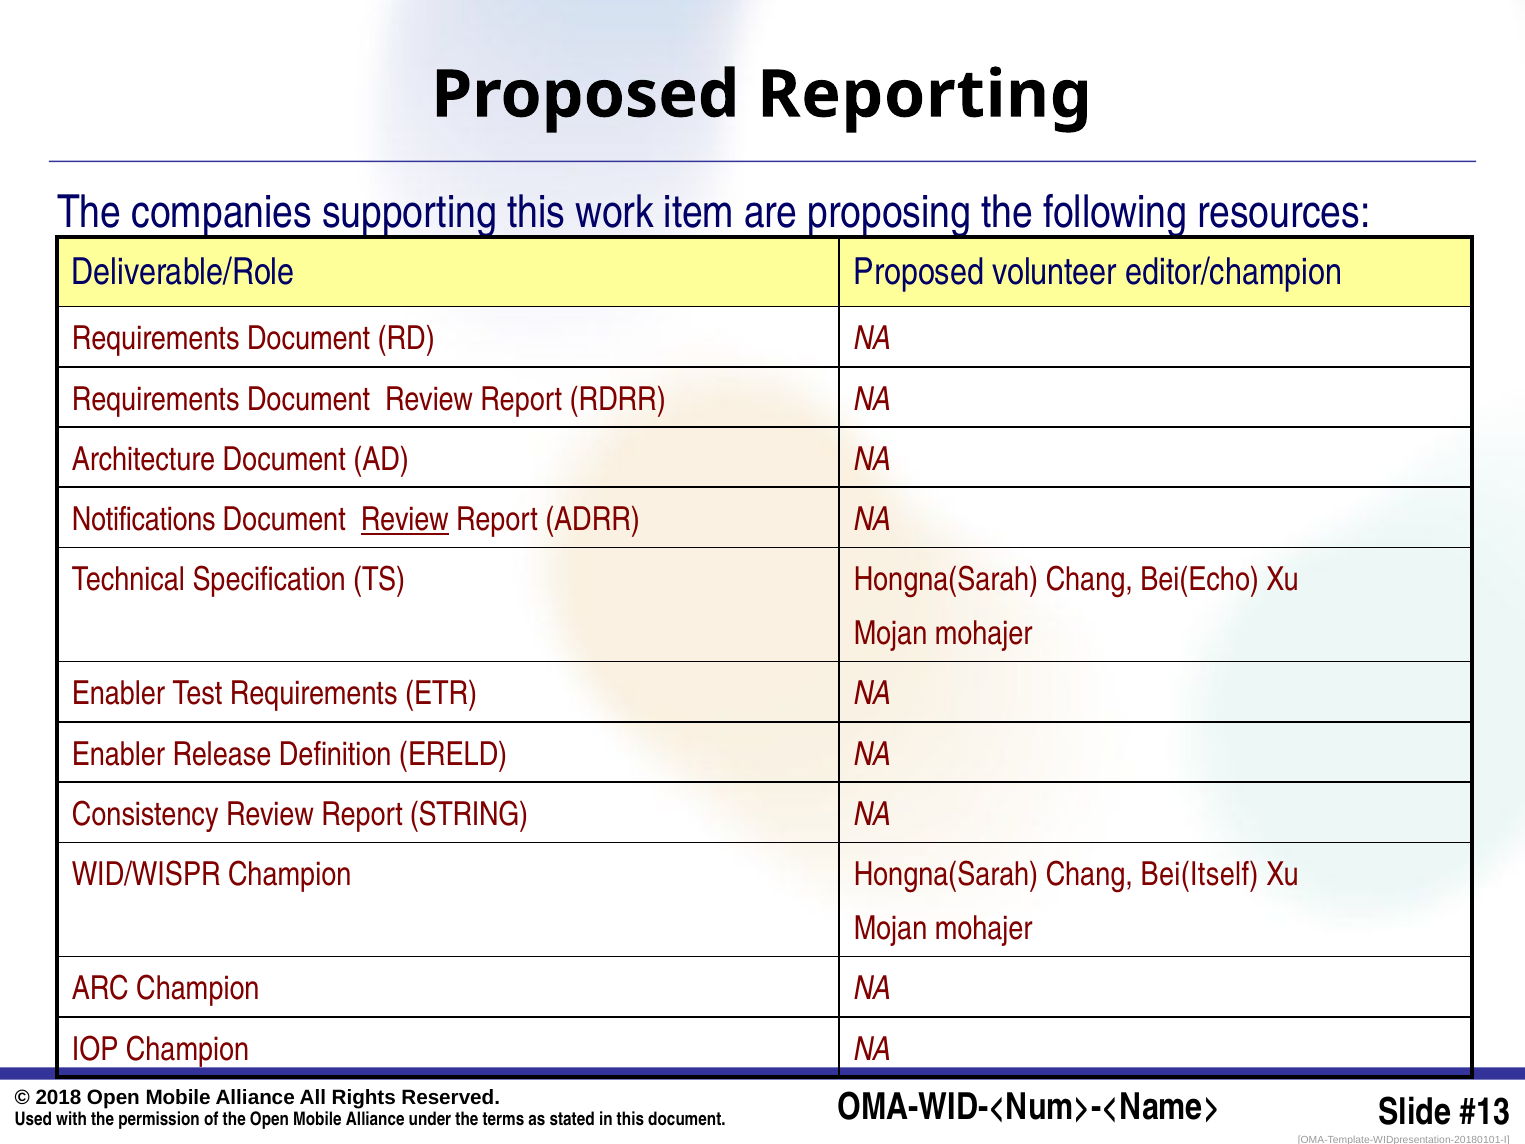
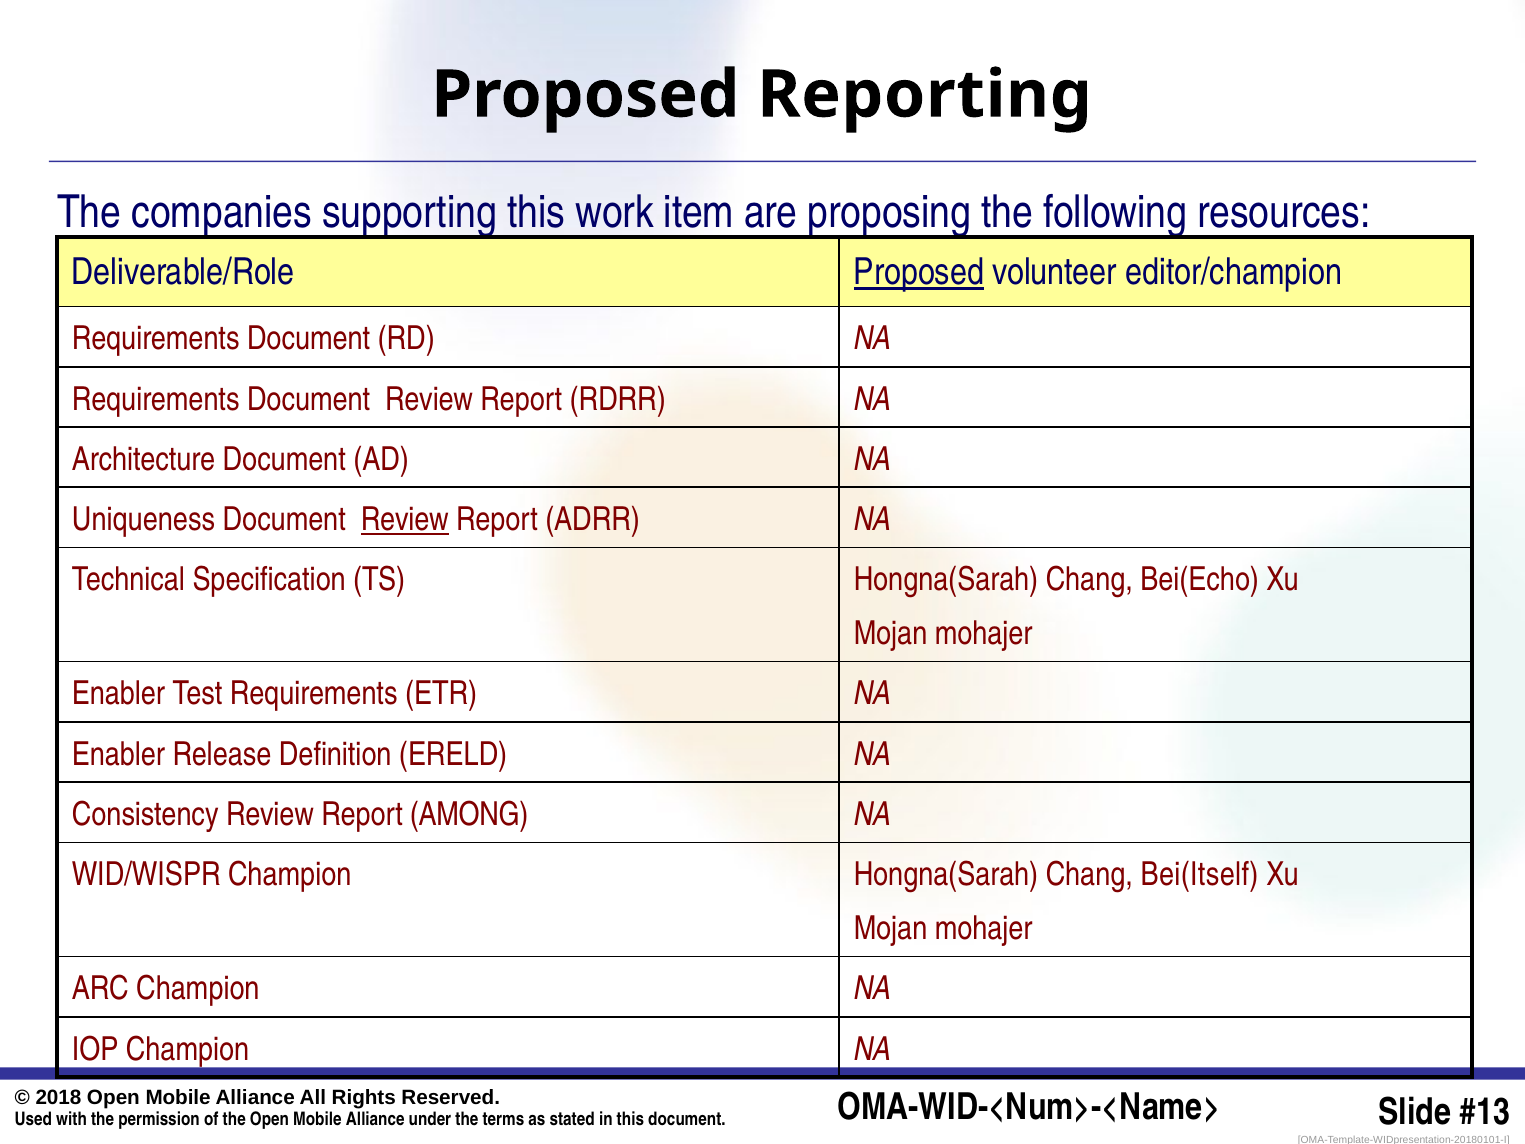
Proposed at (919, 272) underline: none -> present
Notifications: Notifications -> Uniqueness
STRING: STRING -> AMONG
